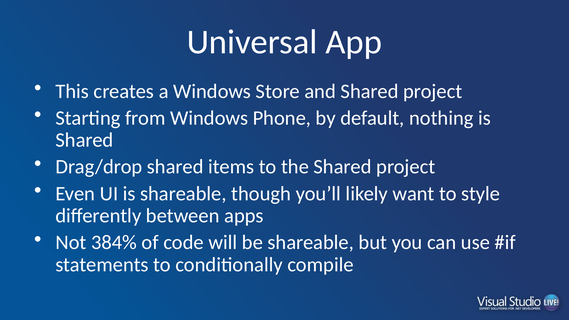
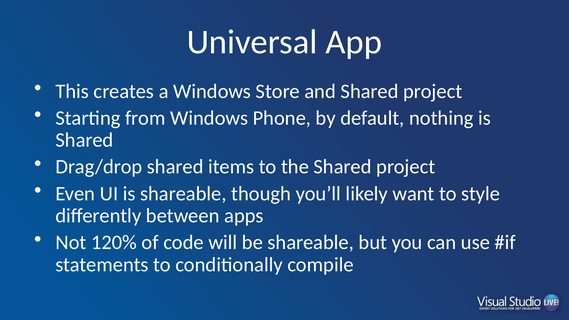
384%: 384% -> 120%
